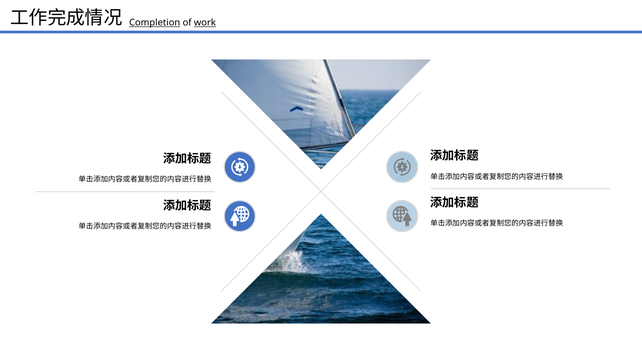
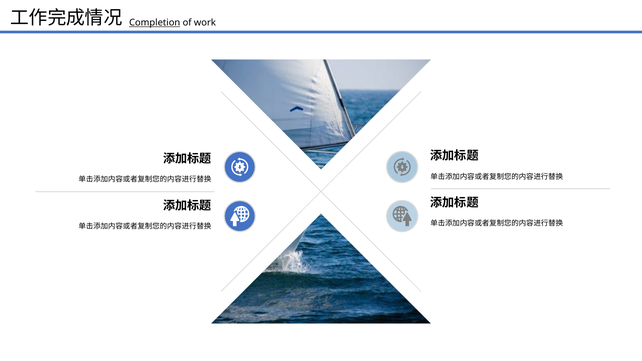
work underline: present -> none
